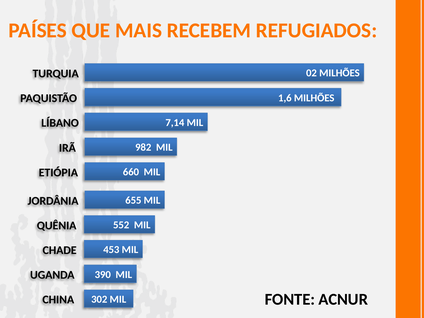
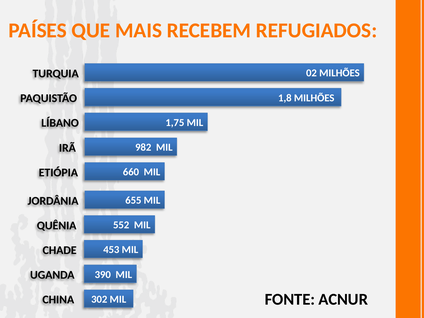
1,6: 1,6 -> 1,8
7,14: 7,14 -> 1,75
